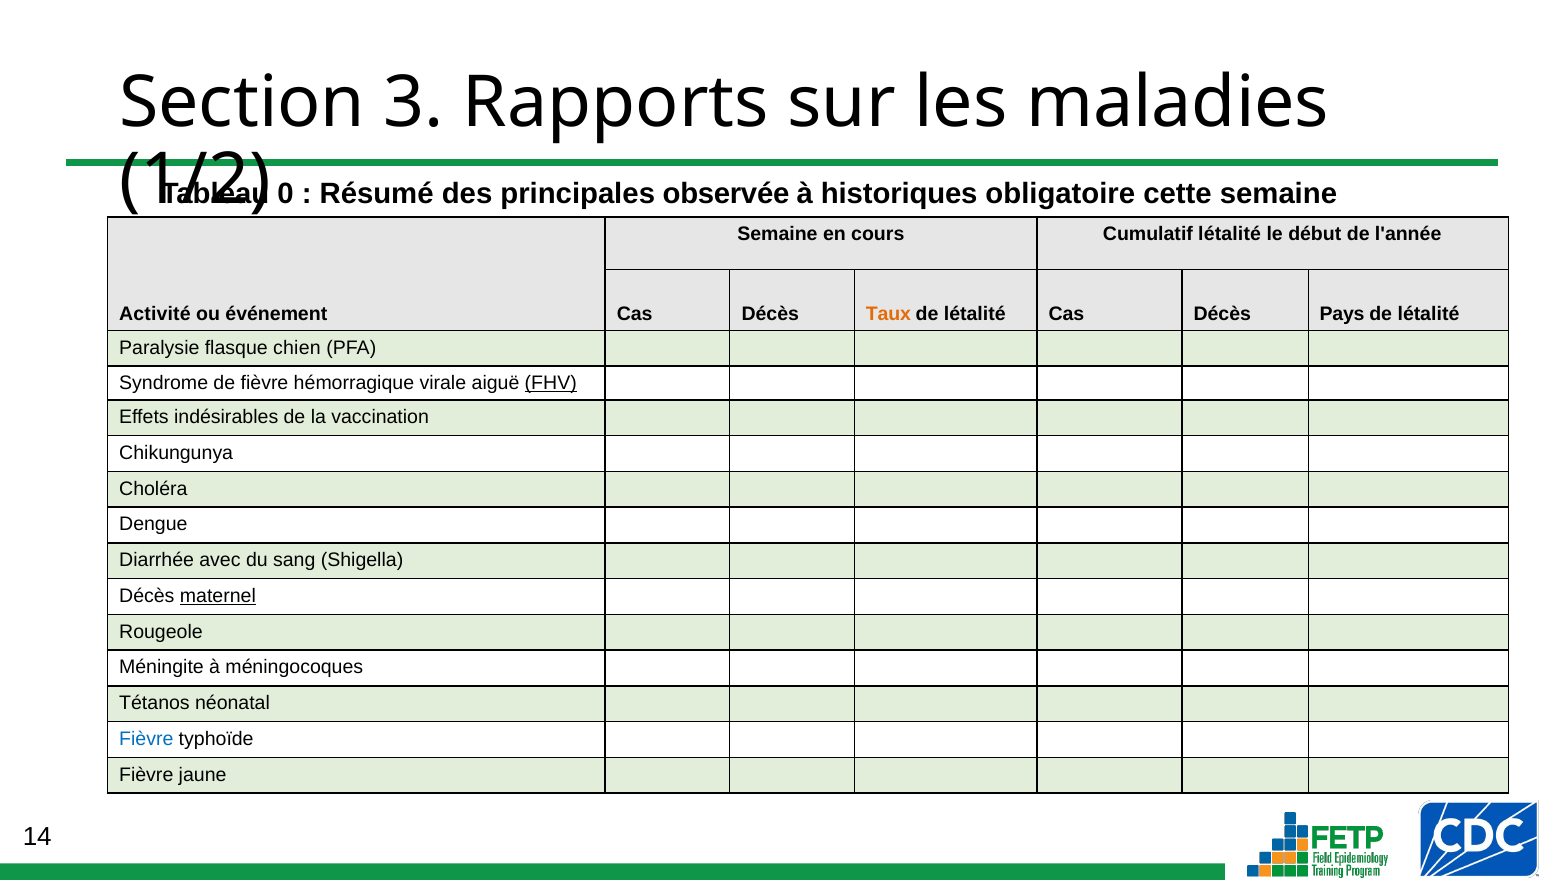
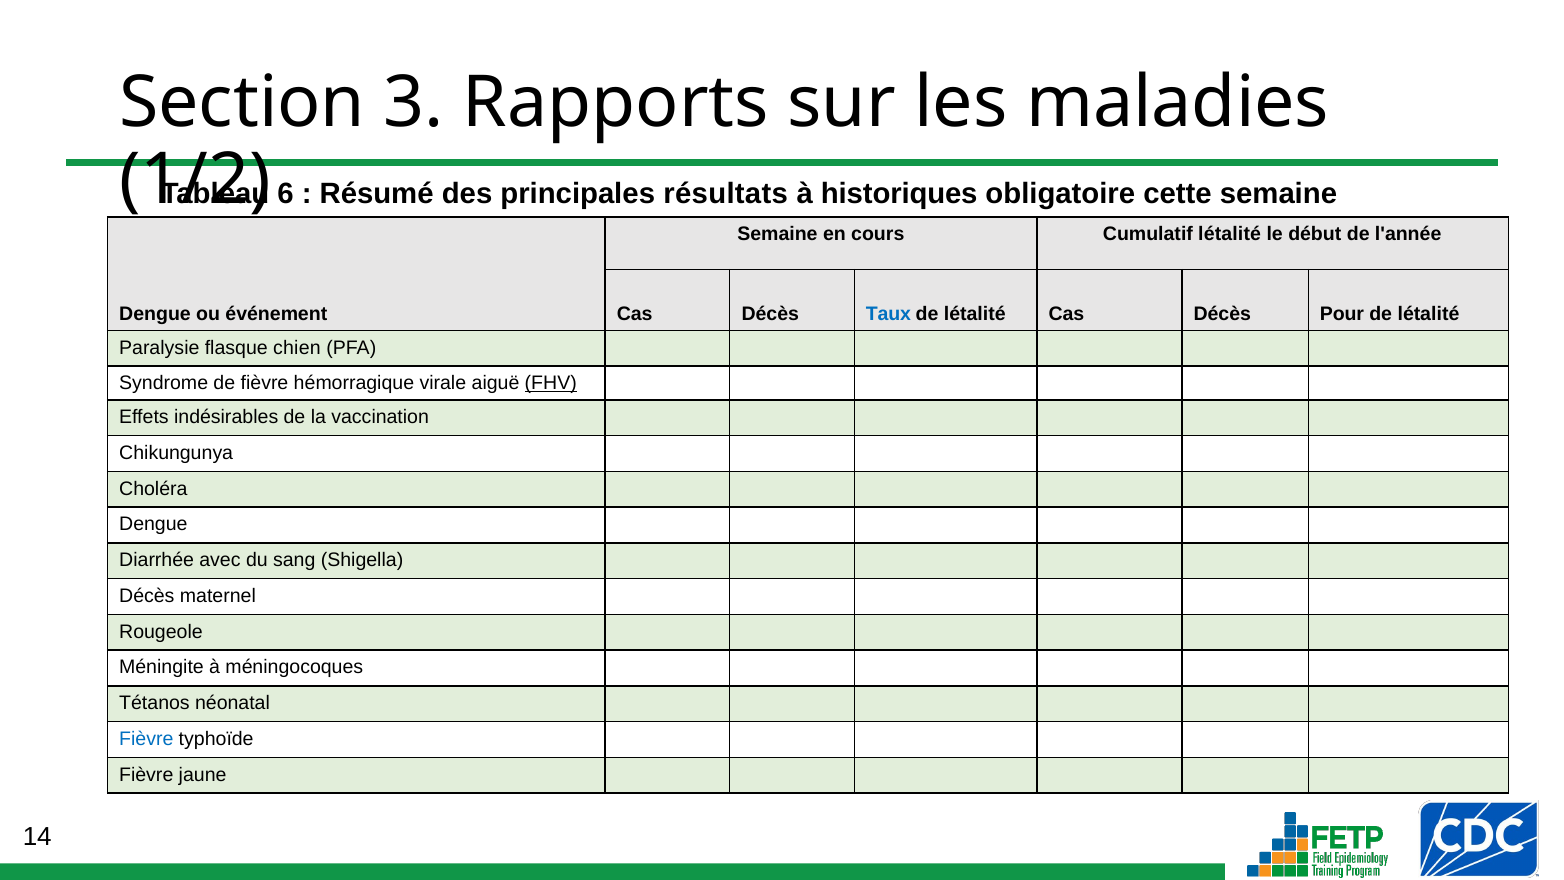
0: 0 -> 6
observée: observée -> résultats
Activité at (155, 314): Activité -> Dengue
Taux colour: orange -> blue
Pays: Pays -> Pour
maternel underline: present -> none
